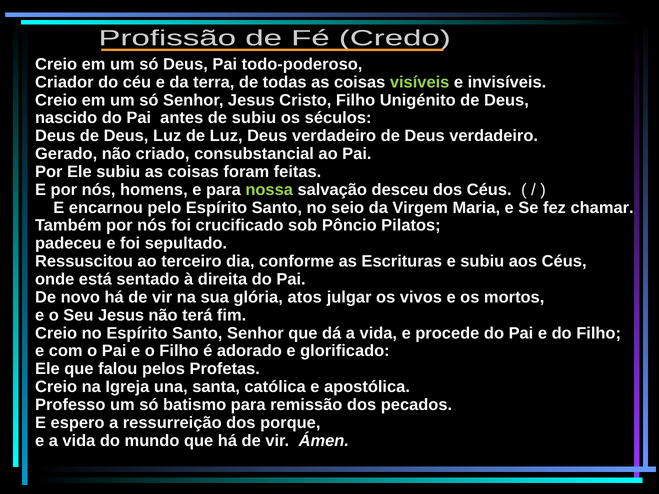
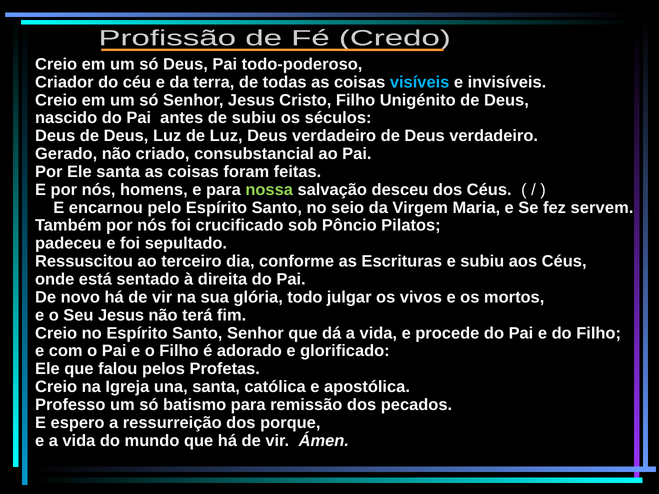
visíveis colour: light green -> light blue
Ele subiu: subiu -> santa
chamar: chamar -> servem
atos: atos -> todo
